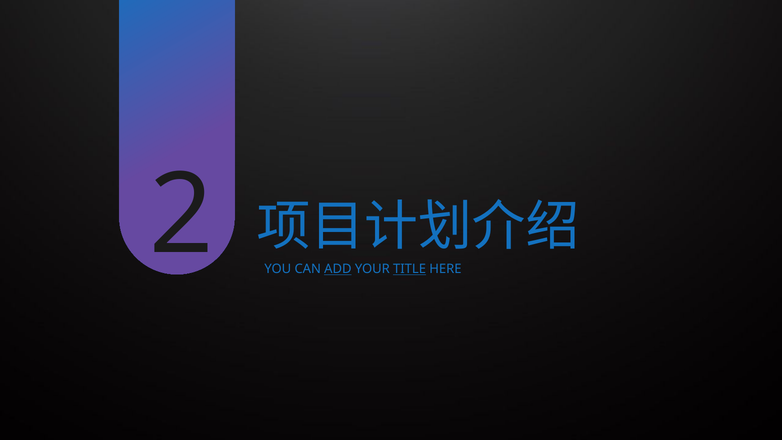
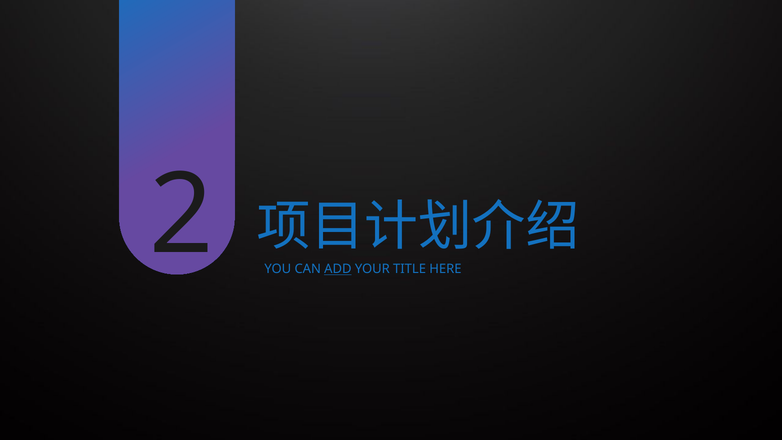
TITLE underline: present -> none
